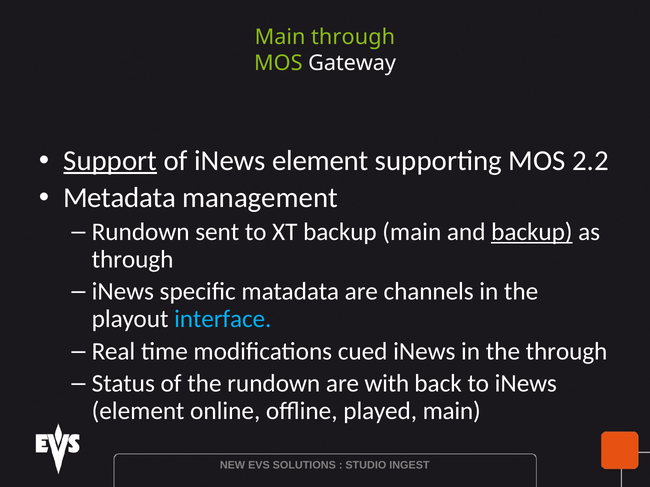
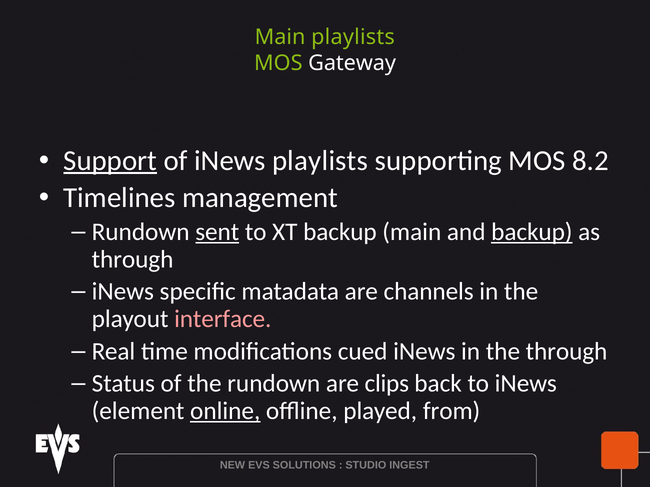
Main through: through -> playlists
of iNews element: element -> playlists
2.2: 2.2 -> 8.2
Metadata: Metadata -> Timelines
sent underline: none -> present
interface colour: light blue -> pink
with: with -> clips
online underline: none -> present
played main: main -> from
